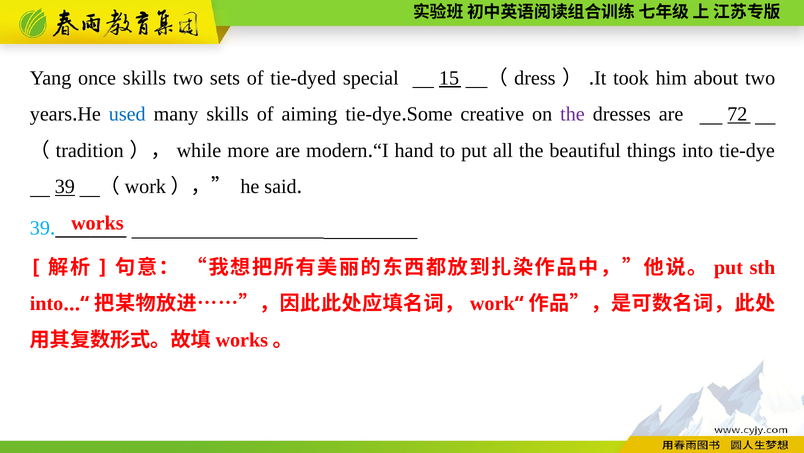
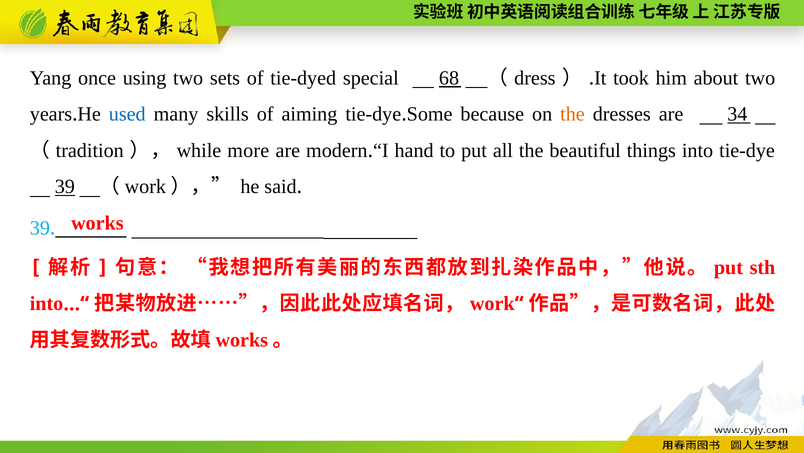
once skills: skills -> using
15: 15 -> 68
creative: creative -> because
the at (572, 114) colour: purple -> orange
72: 72 -> 34
